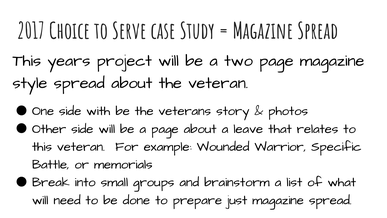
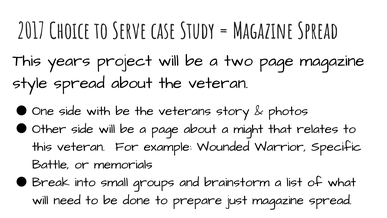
leave: leave -> might
